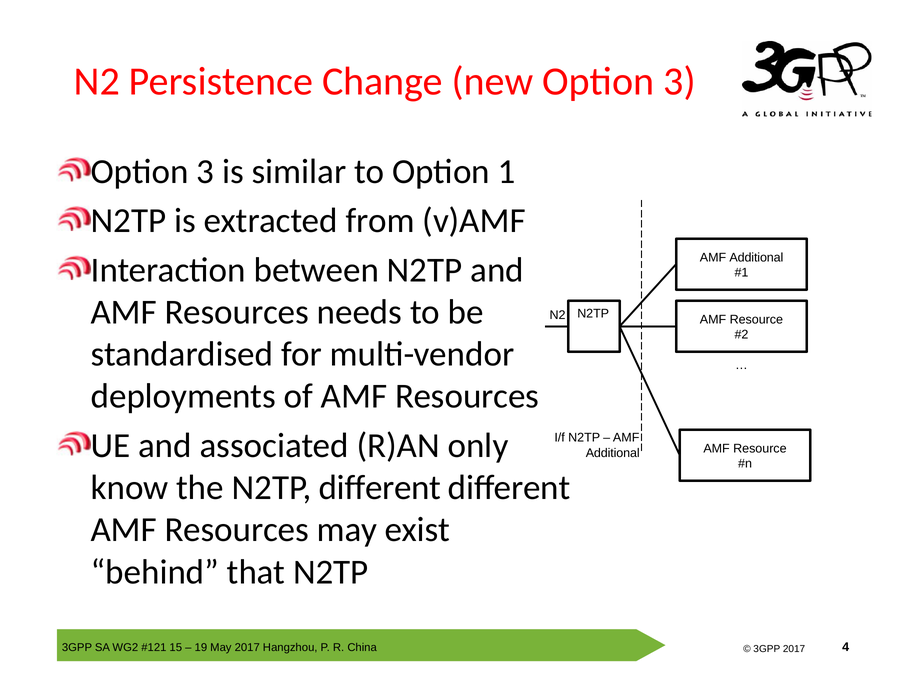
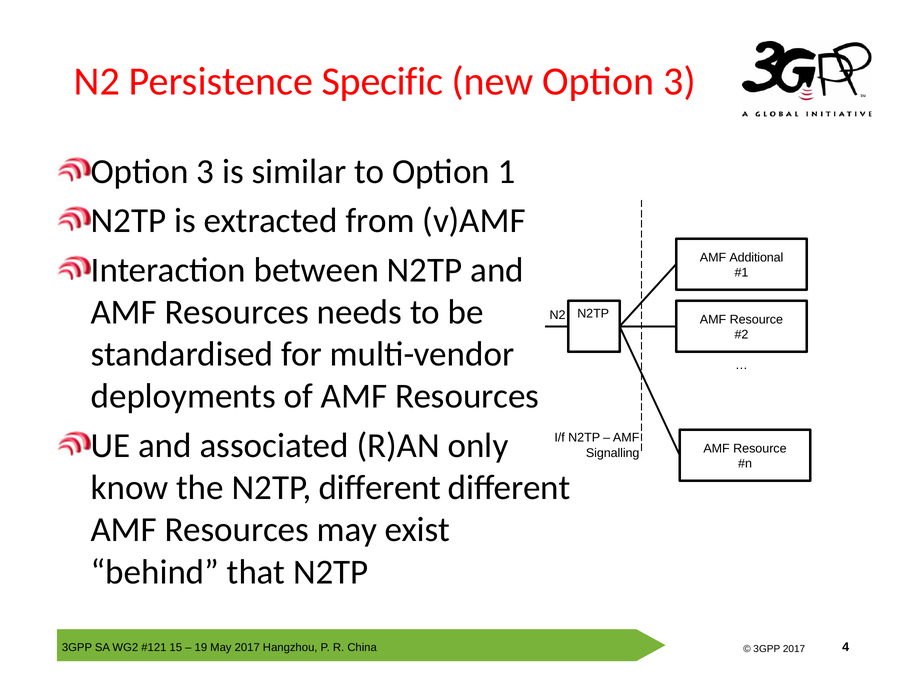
Change: Change -> Specific
Additional at (613, 453): Additional -> Signalling
